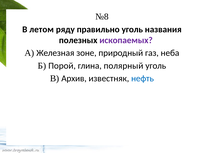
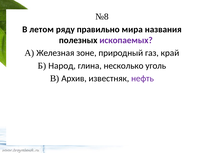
правильно уголь: уголь -> мира
неба: неба -> край
Порой: Порой -> Народ
полярный: полярный -> несколько
нефть colour: blue -> purple
